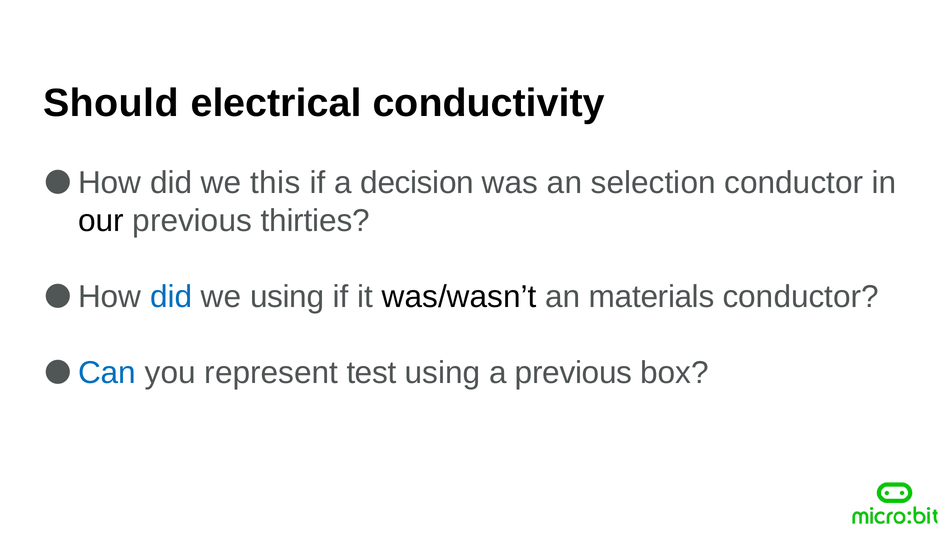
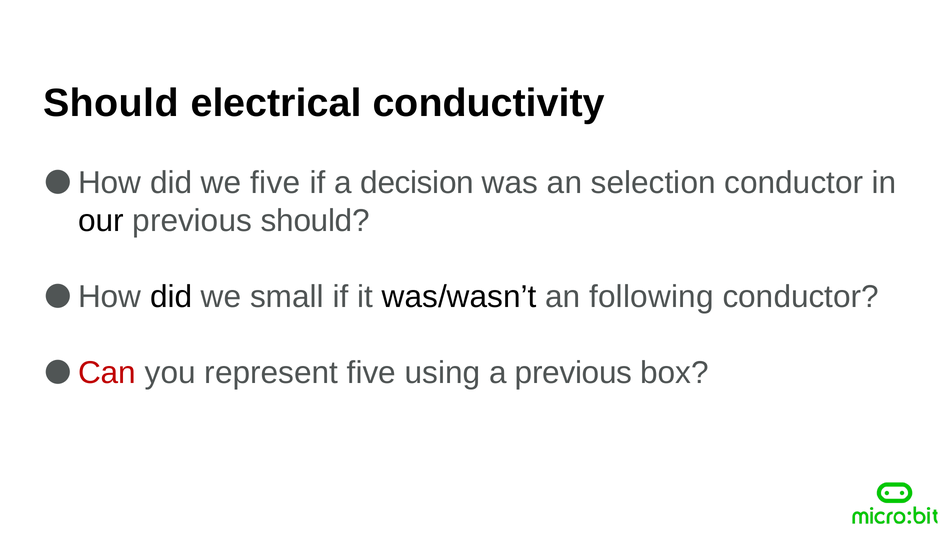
we this: this -> five
previous thirties: thirties -> should
did at (171, 297) colour: blue -> black
we using: using -> small
materials: materials -> following
Can colour: blue -> red
represent test: test -> five
